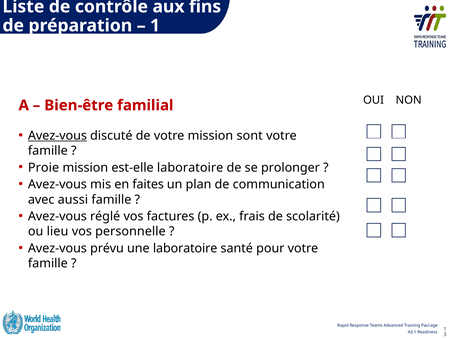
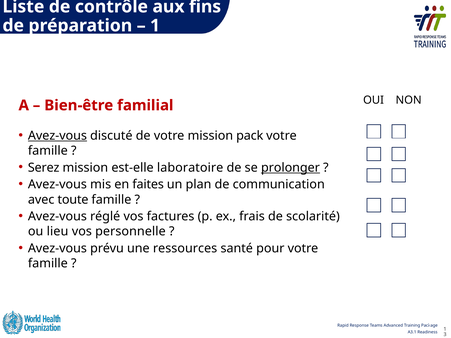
sont: sont -> pack
Proie: Proie -> Serez
prolonger underline: none -> present
aussi: aussi -> toute
une laboratoire: laboratoire -> ressources
